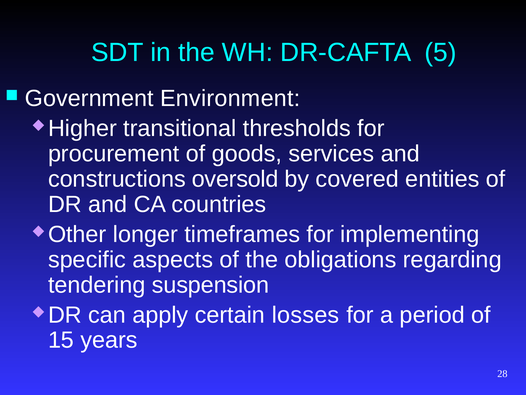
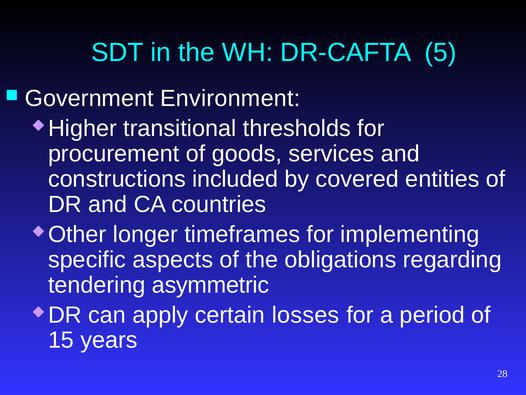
oversold: oversold -> included
suspension: suspension -> asymmetric
